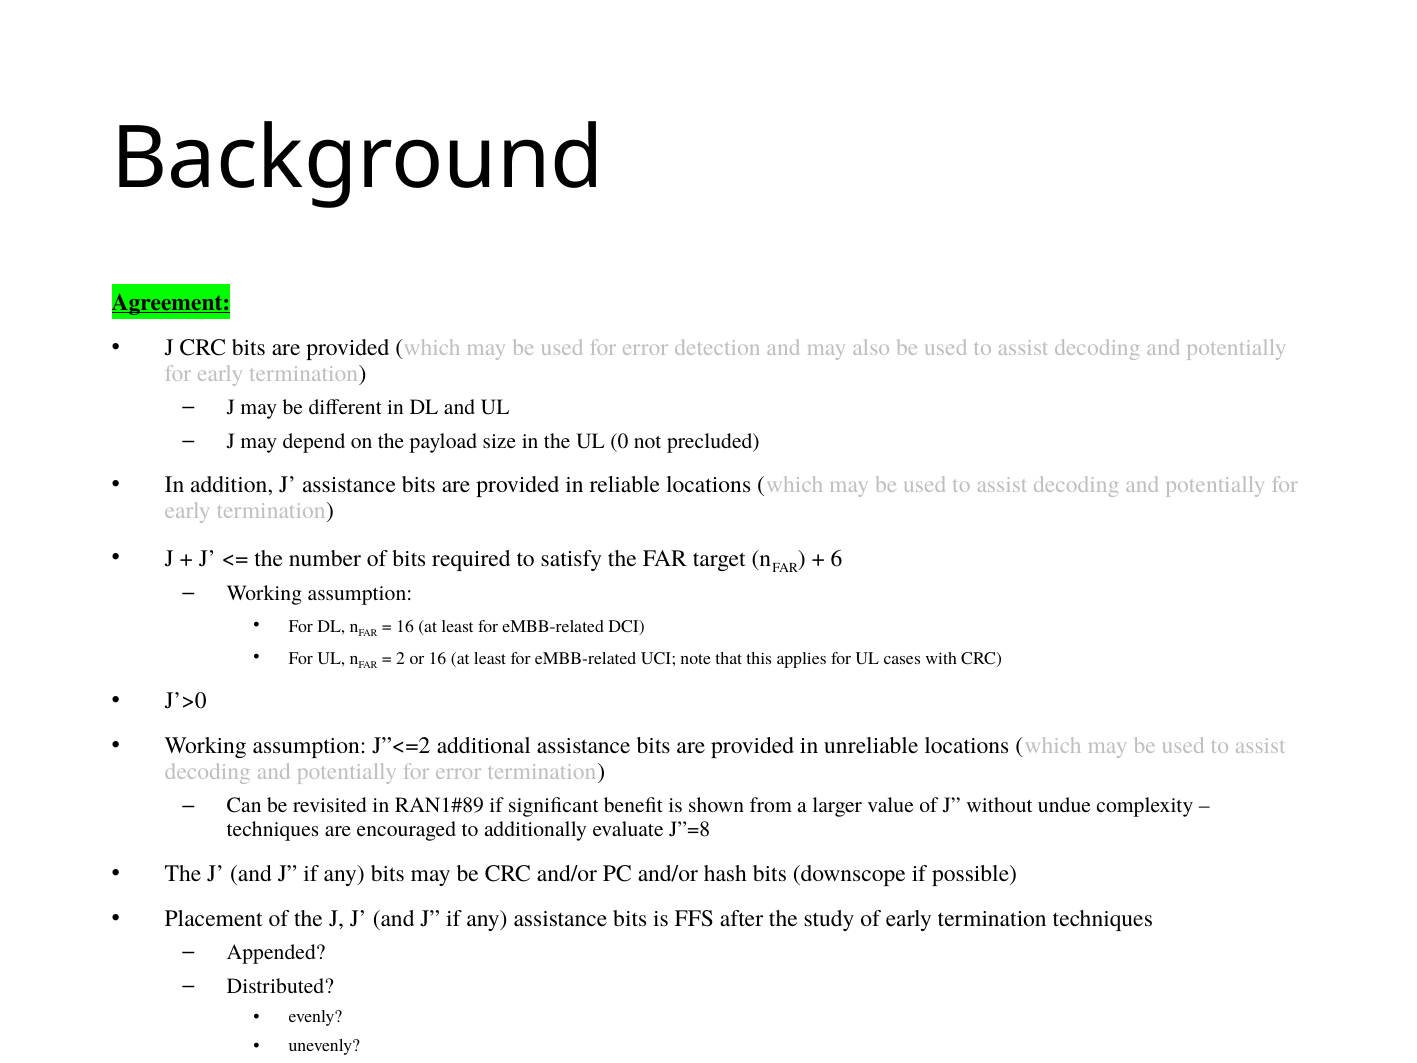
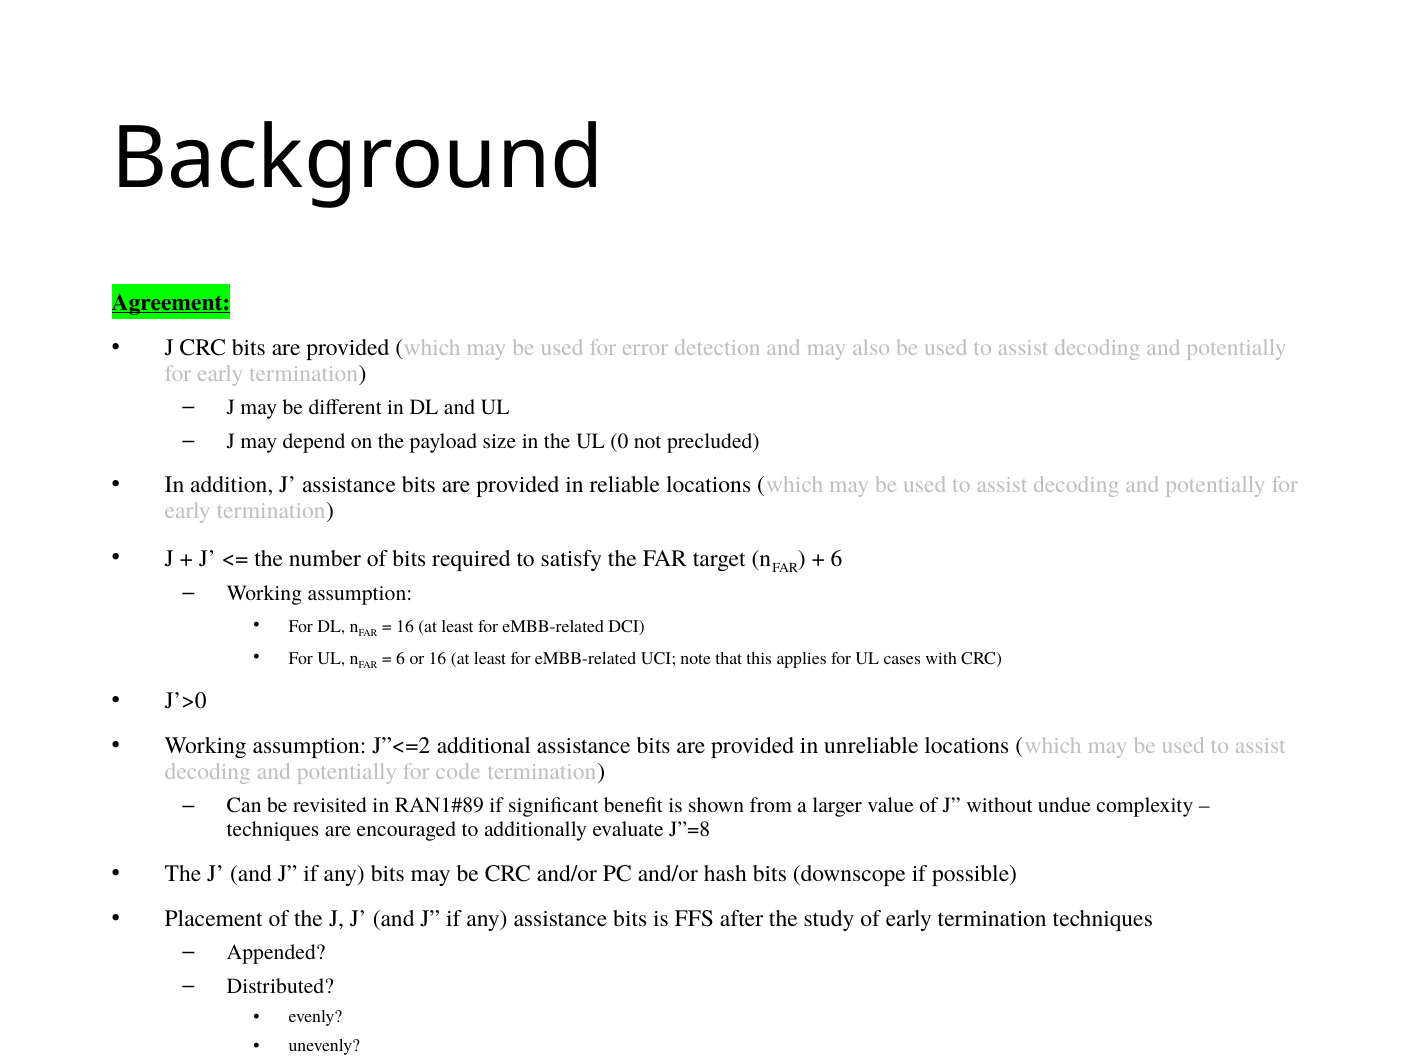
2 at (401, 658): 2 -> 6
potentially for error: error -> code
